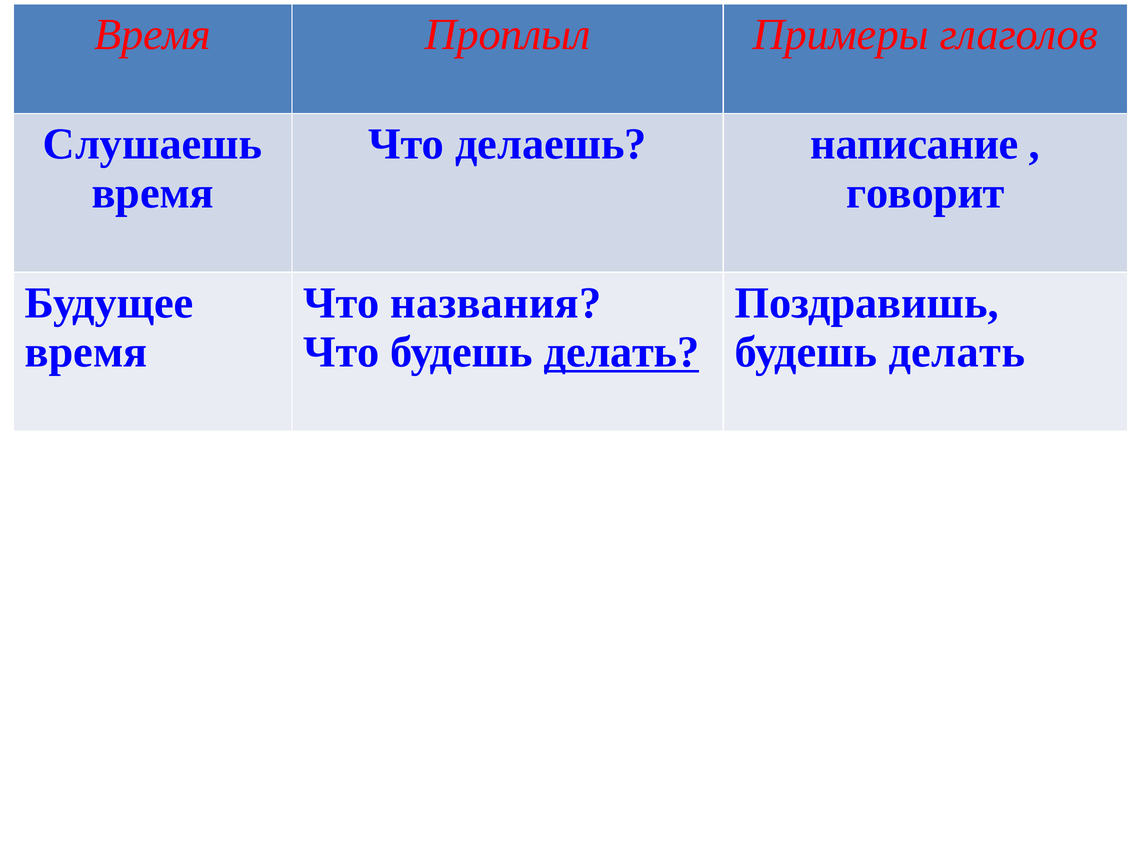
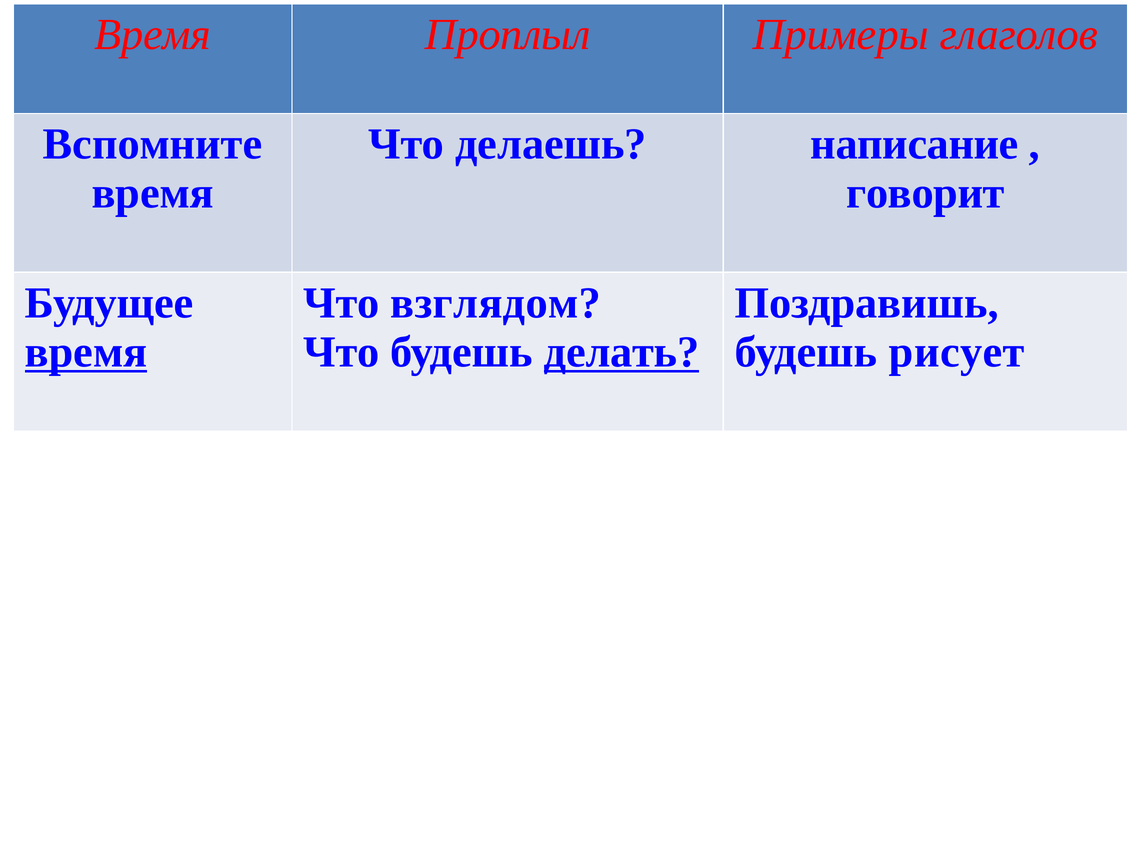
Слушаешь: Слушаешь -> Вспомните
названия: названия -> взглядом
время at (86, 352) underline: none -> present
делать at (957, 352): делать -> рисует
